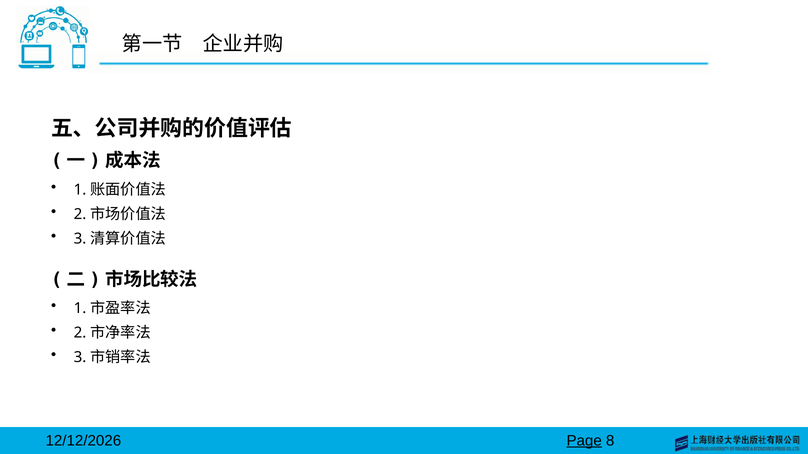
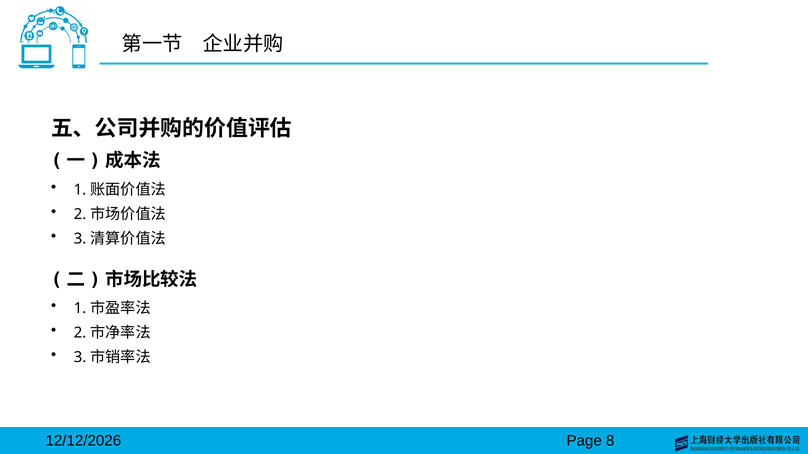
Page underline: present -> none
